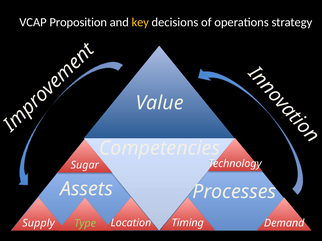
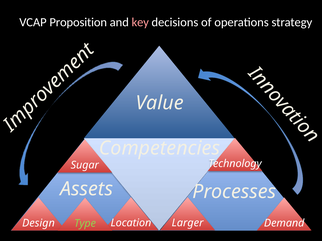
key colour: yellow -> pink
Timing: Timing -> Larger
Supply: Supply -> Design
